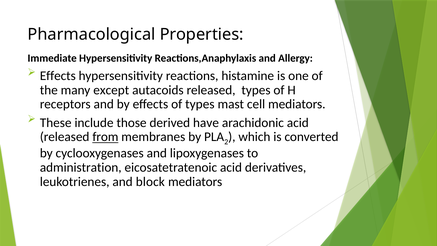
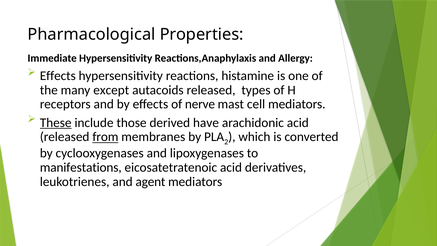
of types: types -> nerve
These underline: none -> present
administration: administration -> manifestations
block: block -> agent
